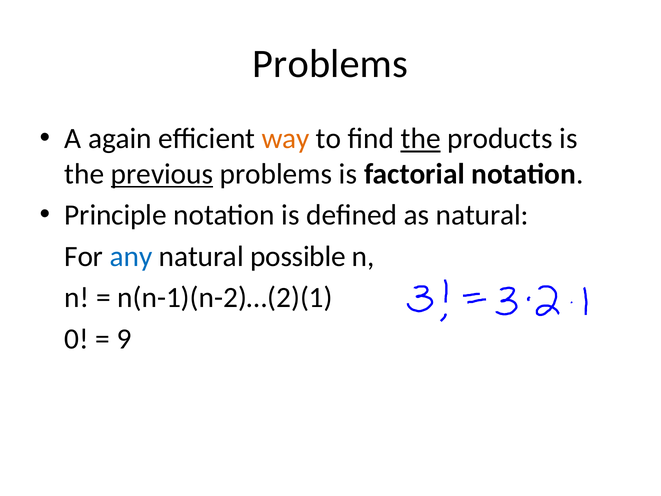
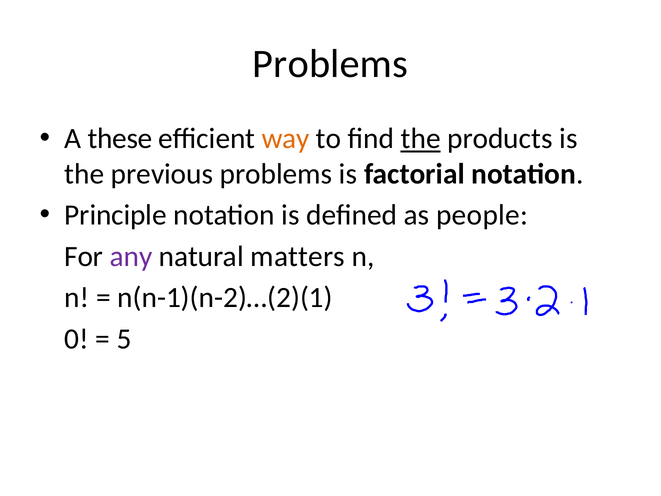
again: again -> these
previous underline: present -> none
as natural: natural -> people
any colour: blue -> purple
possible: possible -> matters
9: 9 -> 5
